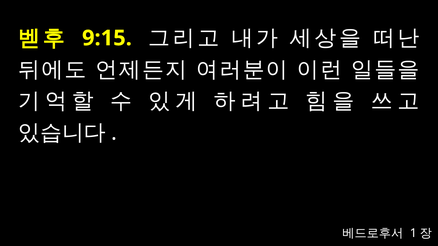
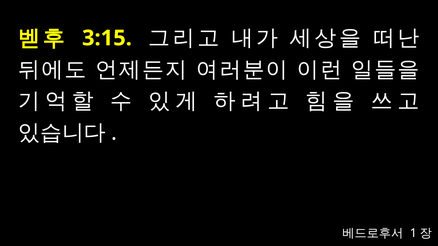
9:15: 9:15 -> 3:15
